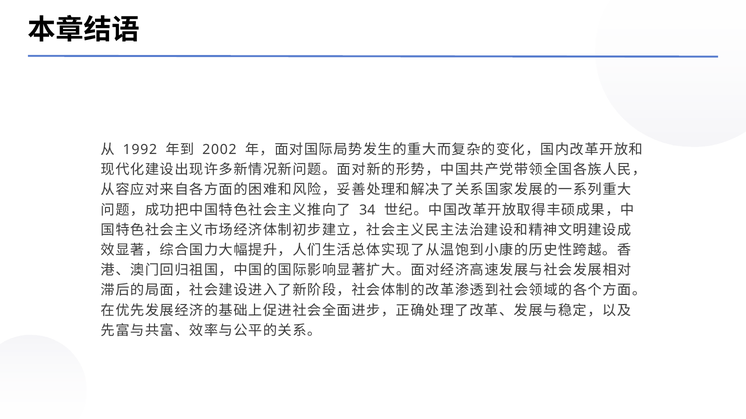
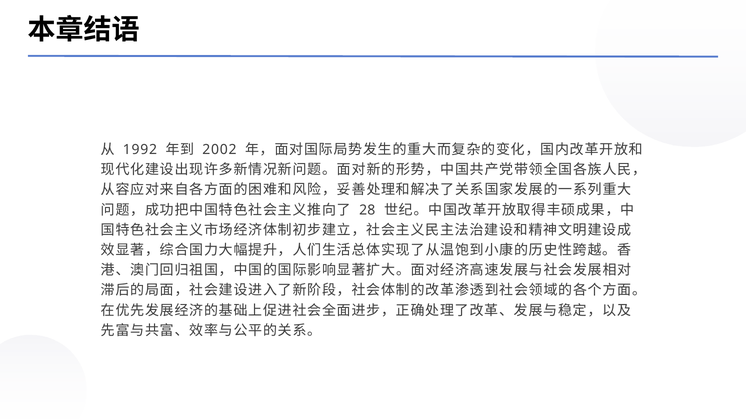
34: 34 -> 28
